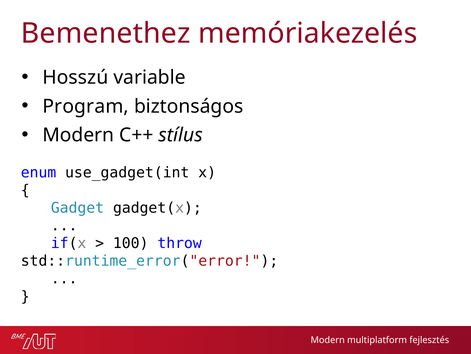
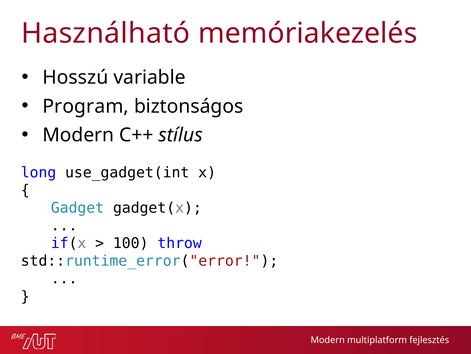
Bemenethez: Bemenethez -> Használható
enum: enum -> long
